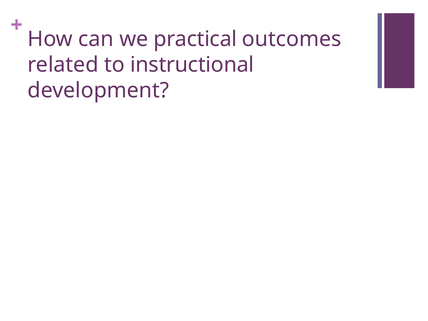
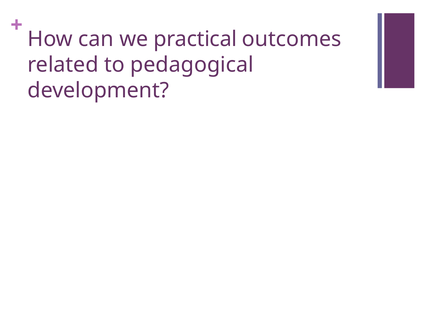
instructional: instructional -> pedagogical
